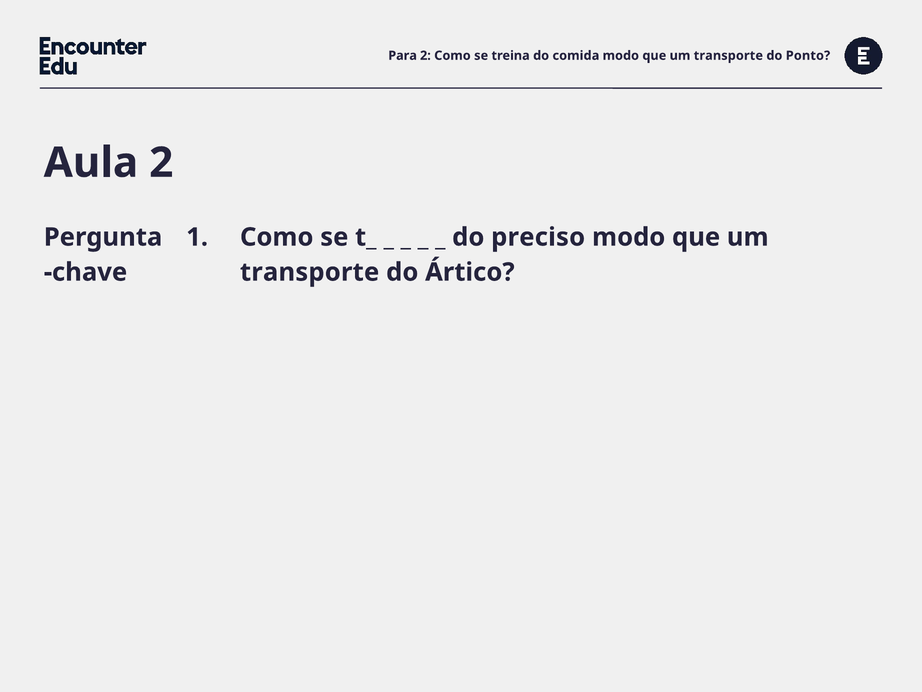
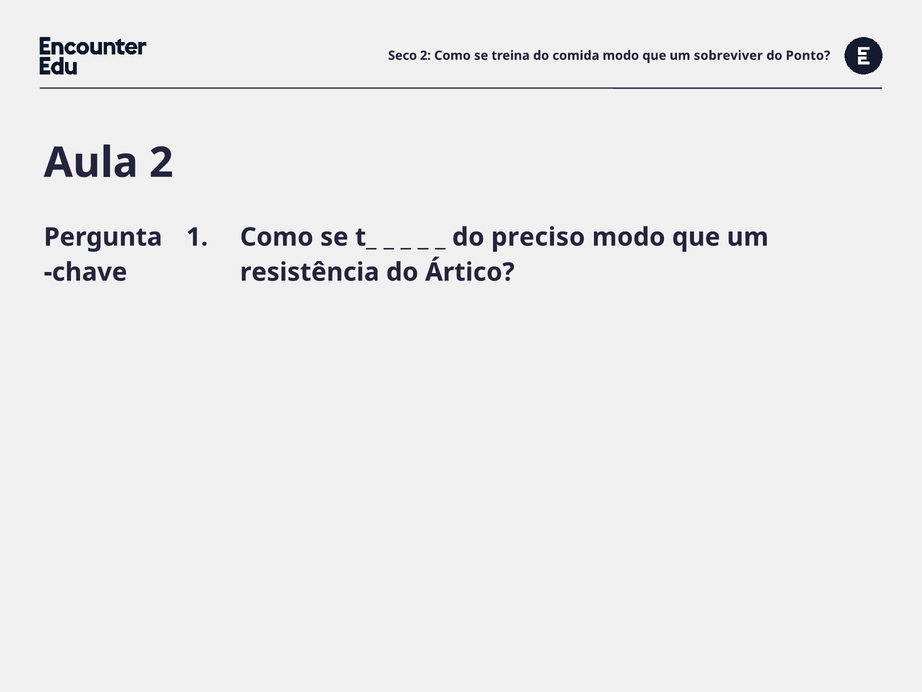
Para: Para -> Seco
transporte at (728, 56): transporte -> sobreviver
transporte at (310, 272): transporte -> resistência
